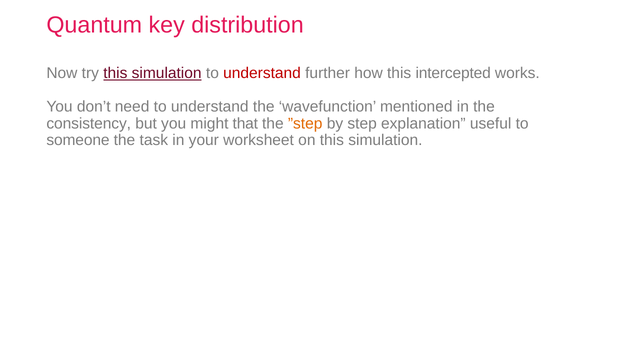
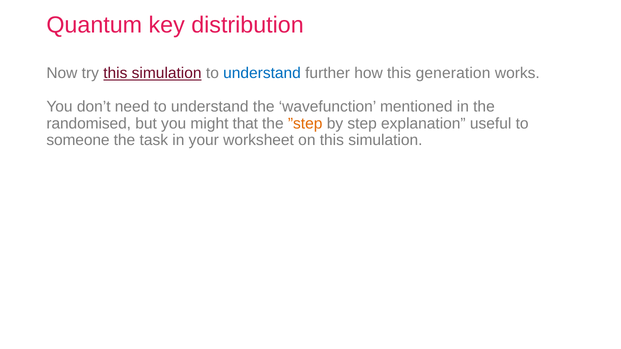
understand at (262, 73) colour: red -> blue
intercepted: intercepted -> generation
consistency: consistency -> randomised
